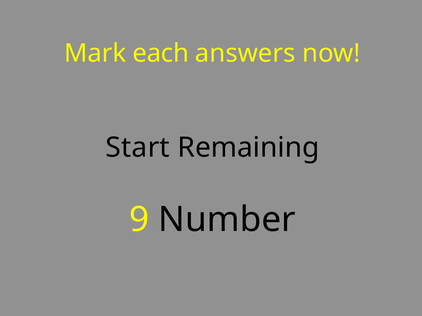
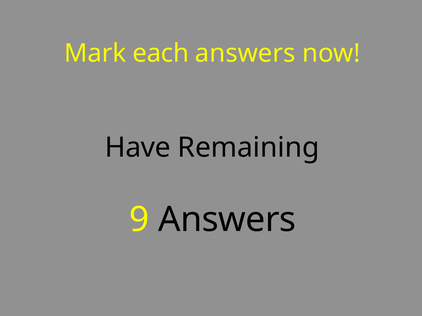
Start: Start -> Have
9 Number: Number -> Answers
